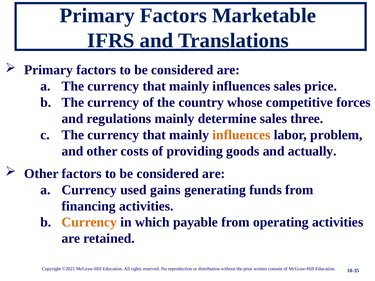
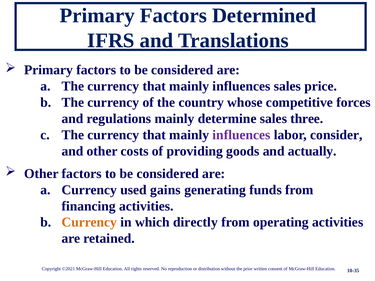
Marketable: Marketable -> Determined
influences at (241, 135) colour: orange -> purple
problem: problem -> consider
payable: payable -> directly
